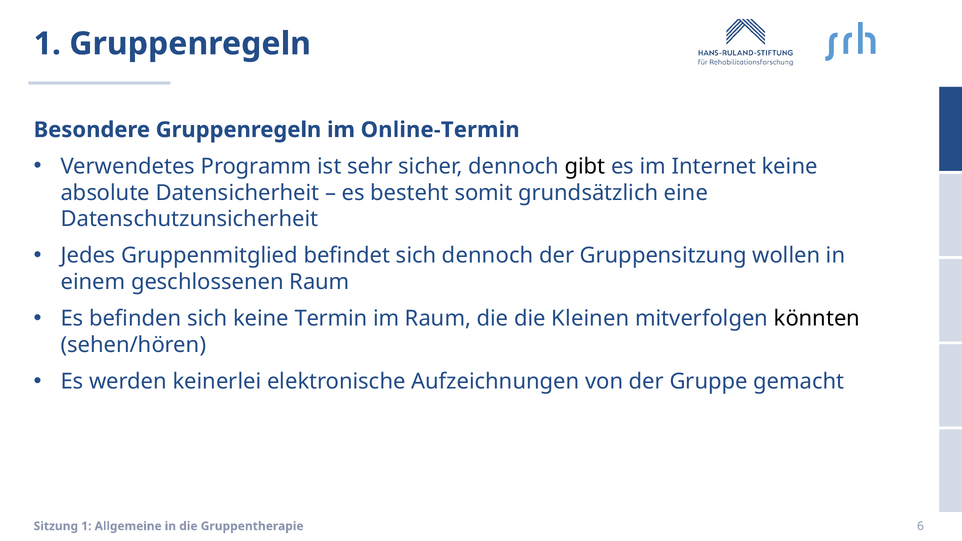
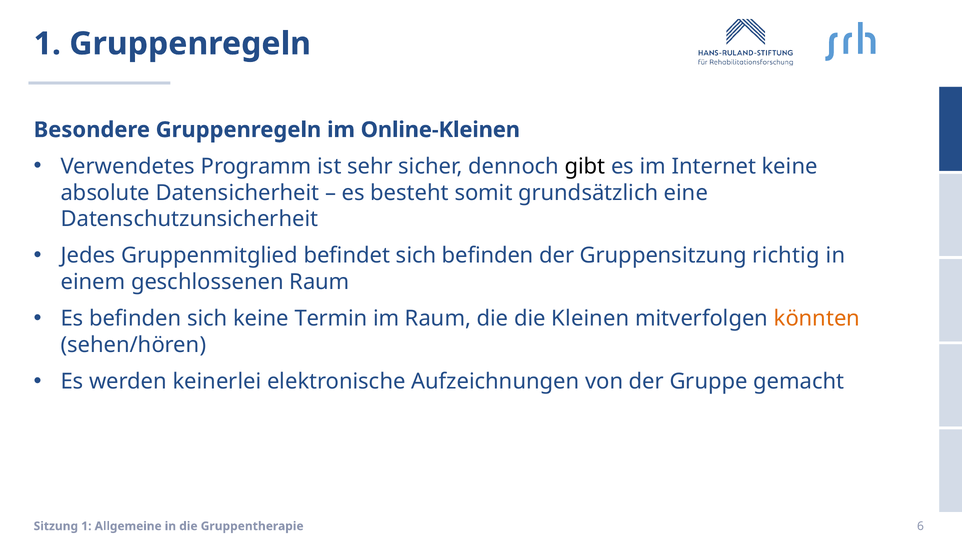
Online-Termin: Online-Termin -> Online-Kleinen
sich dennoch: dennoch -> befinden
wollen: wollen -> richtig
könnten colour: black -> orange
